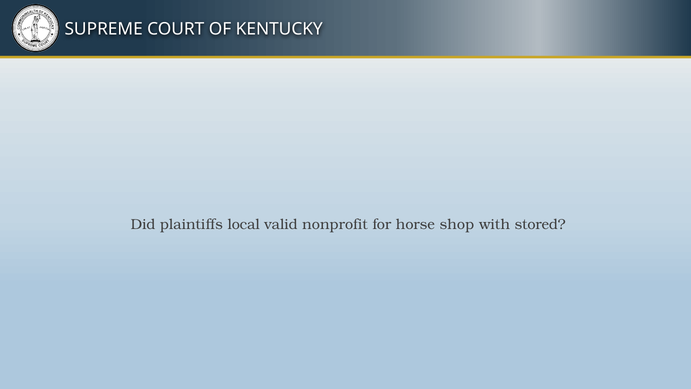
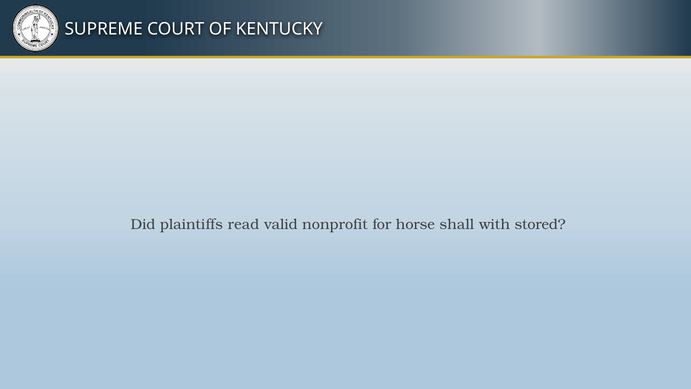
local: local -> read
shop: shop -> shall
